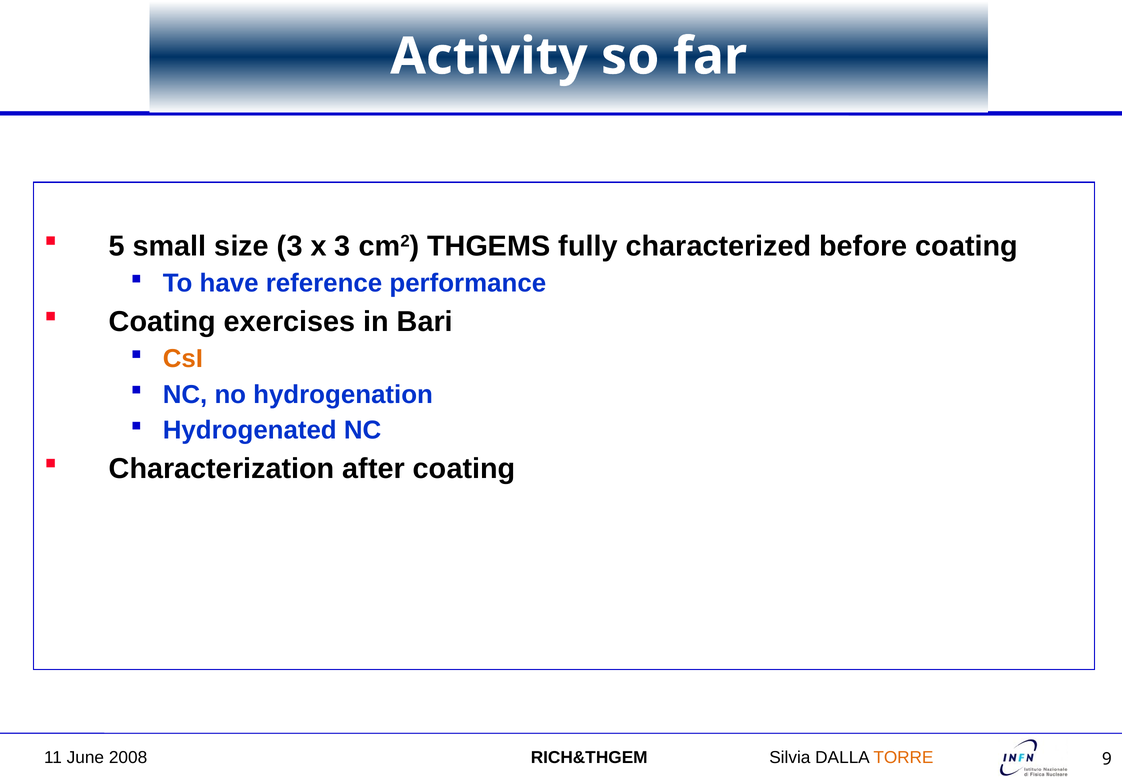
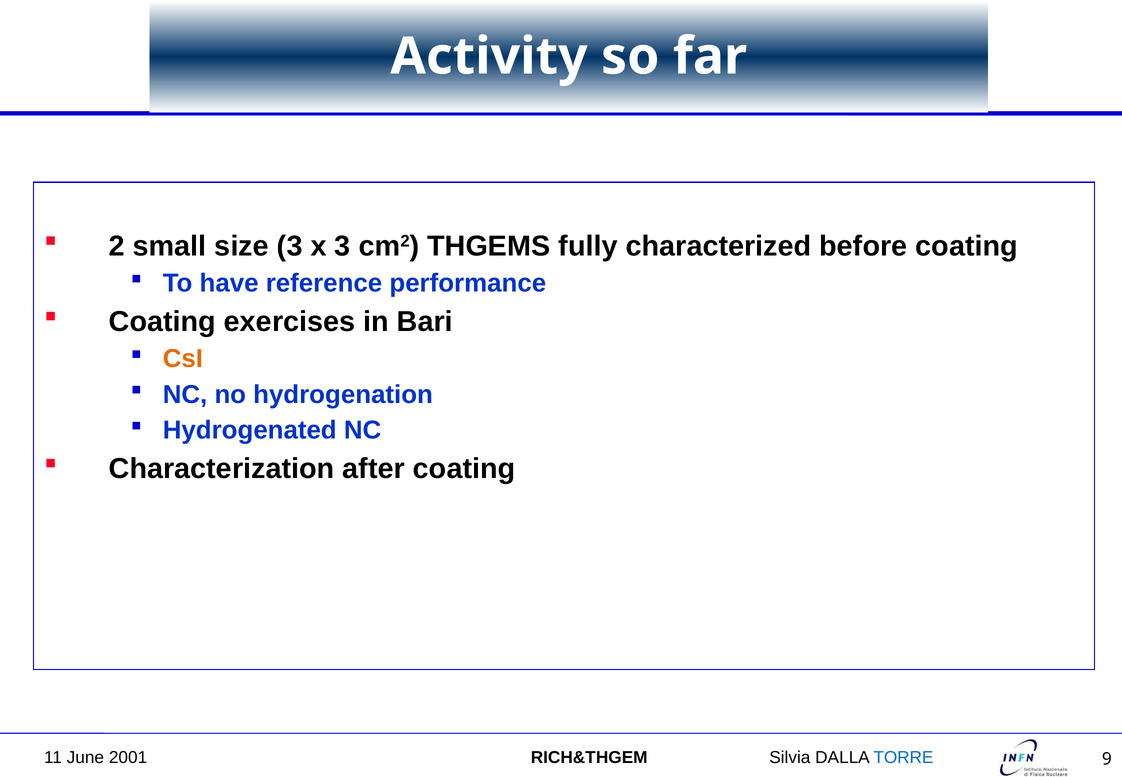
5: 5 -> 2
2008: 2008 -> 2001
TORRE colour: orange -> blue
